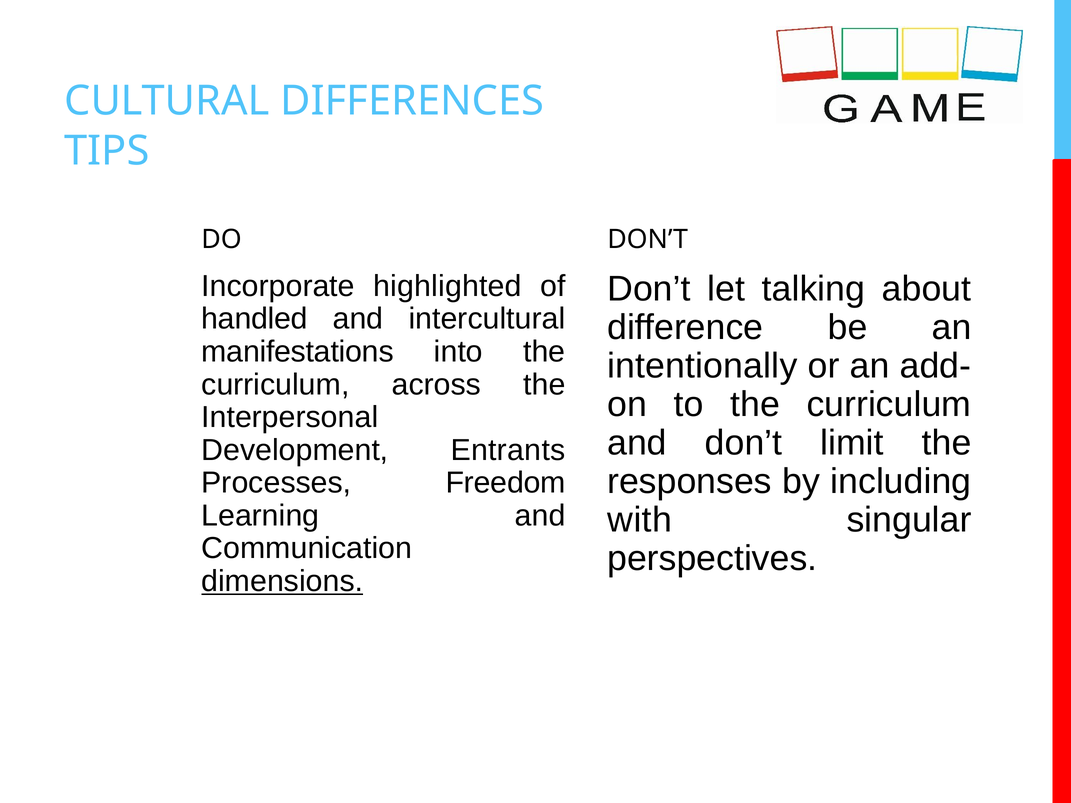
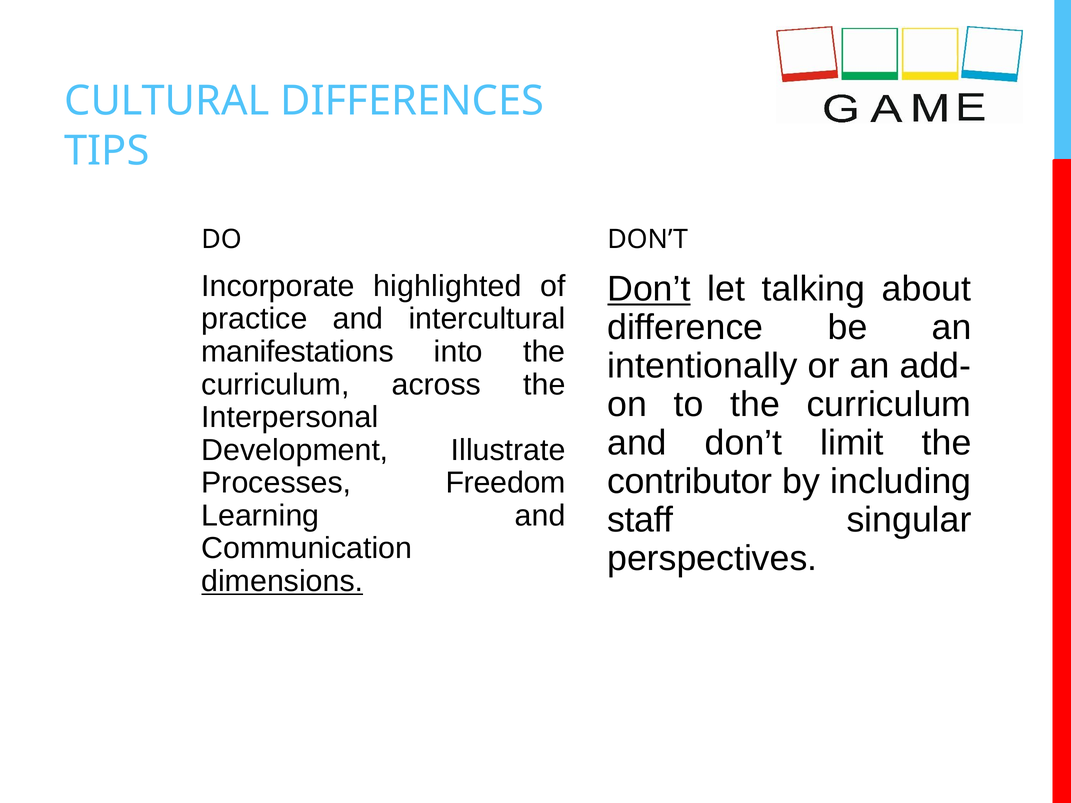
Don’t at (649, 289) underline: none -> present
handled: handled -> practice
Entrants: Entrants -> Illustrate
responses: responses -> contributor
with: with -> staff
